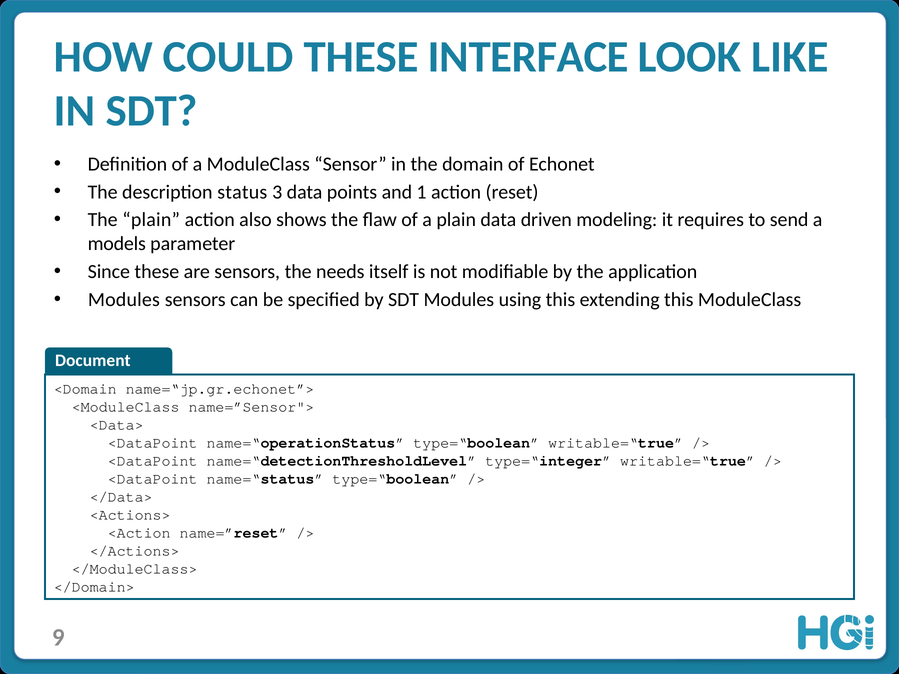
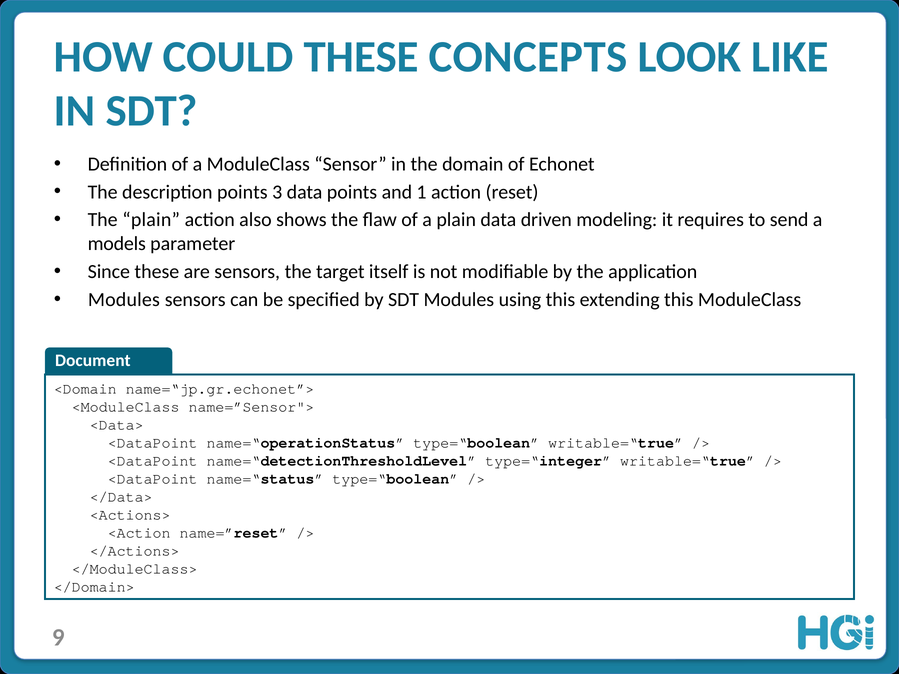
INTERFACE: INTERFACE -> CONCEPTS
description status: status -> points
needs: needs -> target
